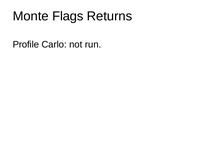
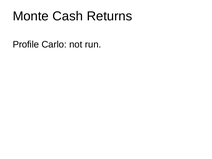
Flags: Flags -> Cash
